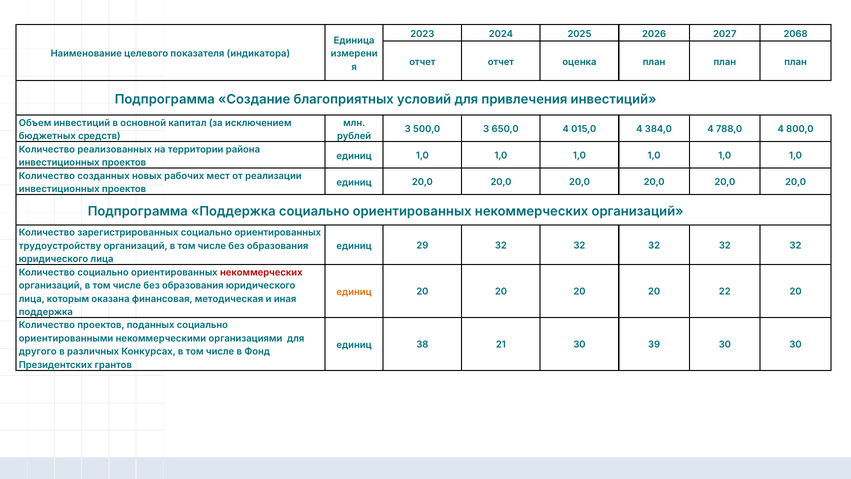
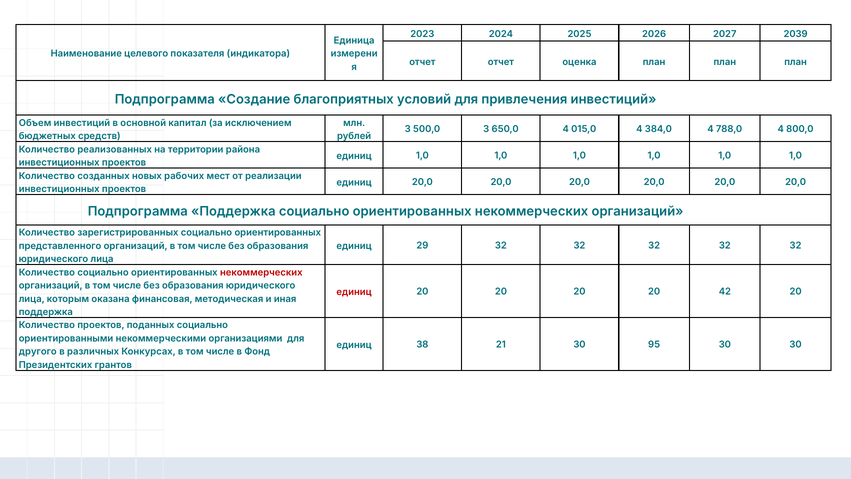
2068: 2068 -> 2039
трудоустройству: трудоустройству -> представленного
единиц at (354, 292) colour: orange -> red
22: 22 -> 42
39: 39 -> 95
